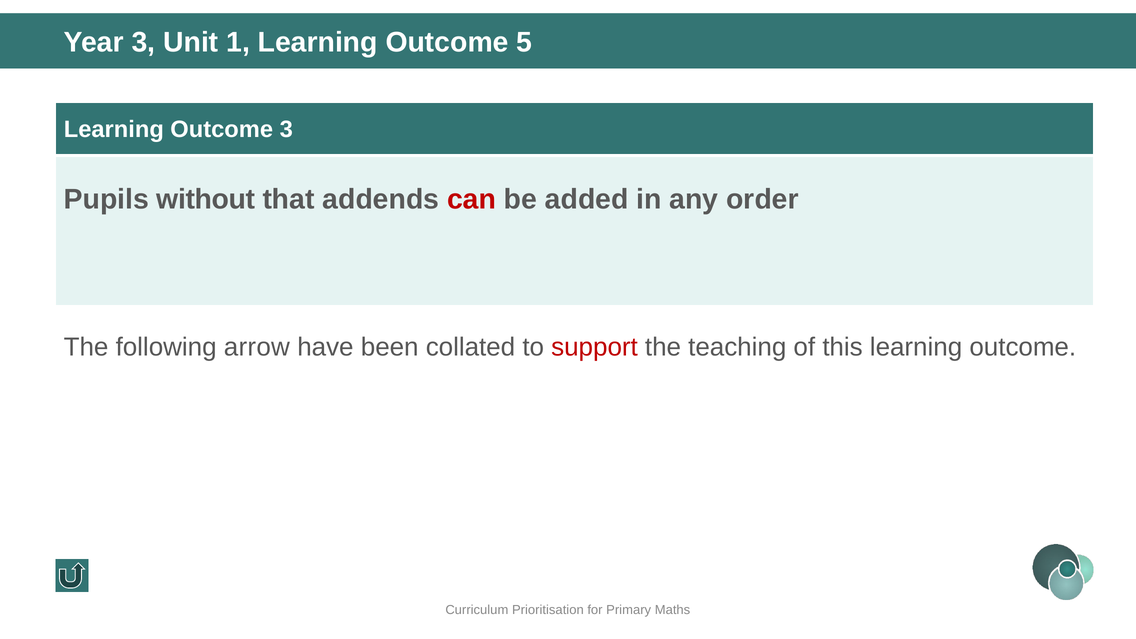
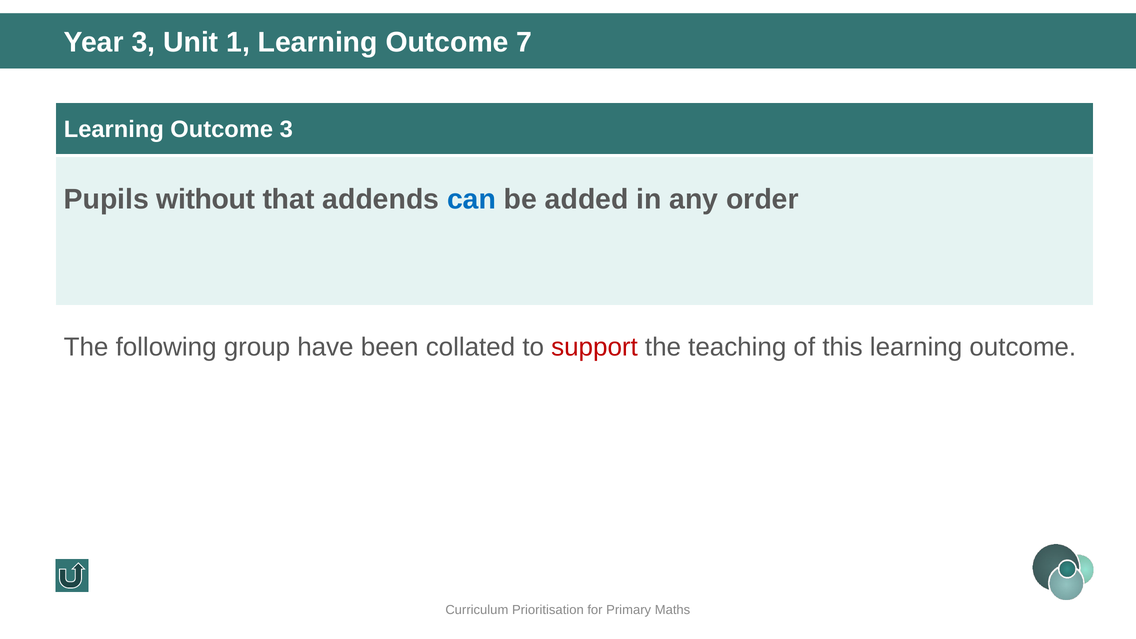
5: 5 -> 7
can colour: red -> blue
arrow: arrow -> group
